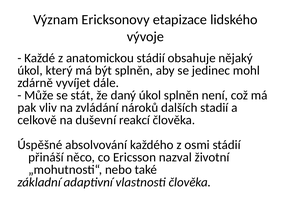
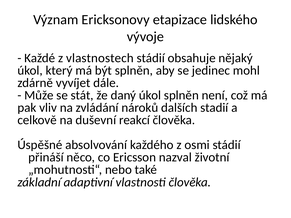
anatomickou: anatomickou -> vlastnostech
